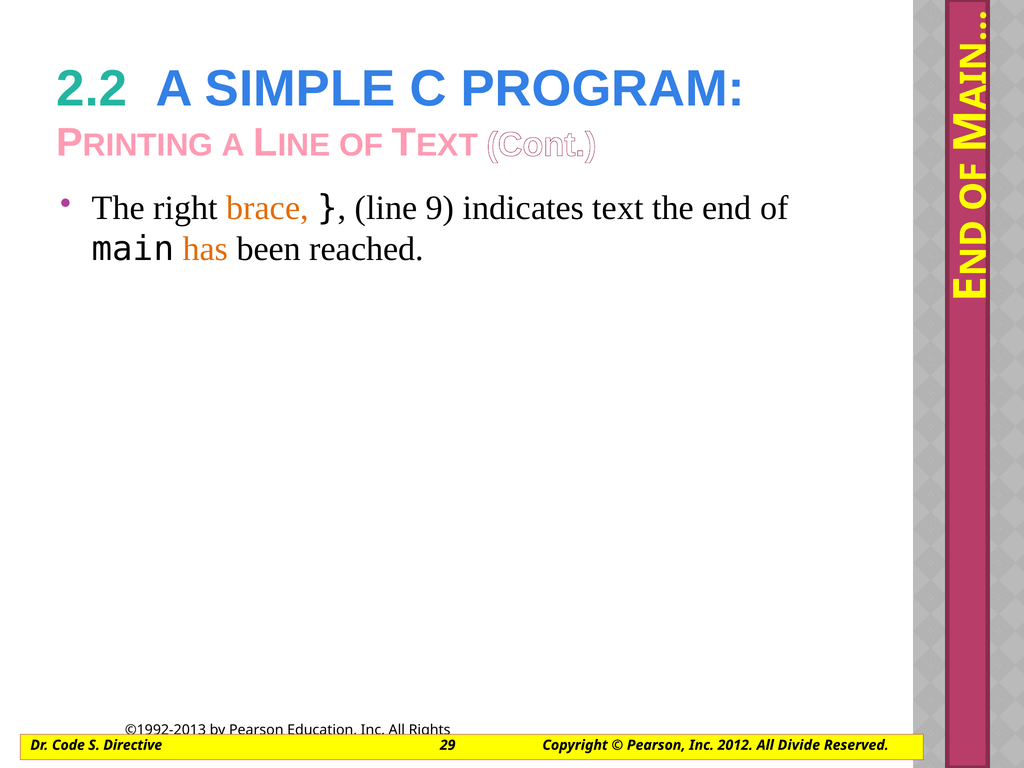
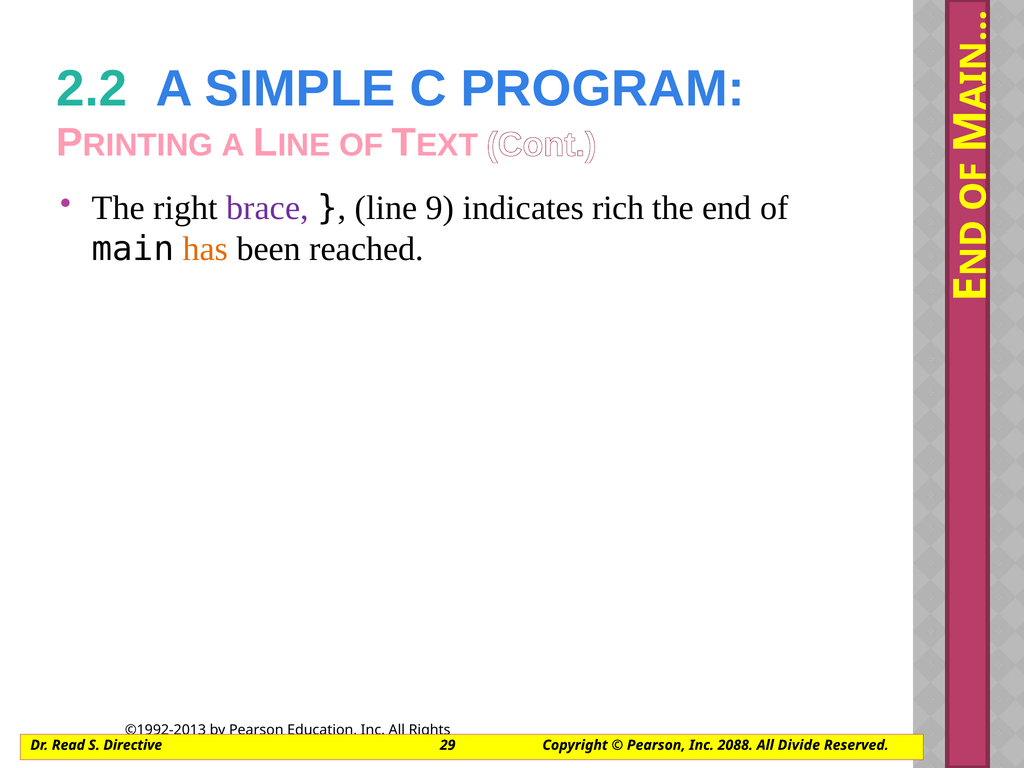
brace colour: orange -> purple
text: text -> rich
Code: Code -> Read
2012: 2012 -> 2088
